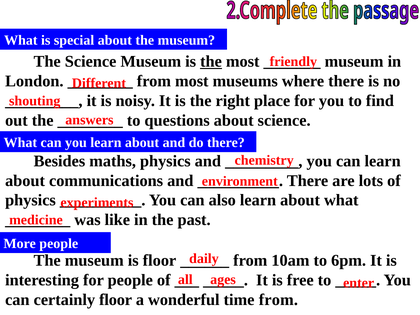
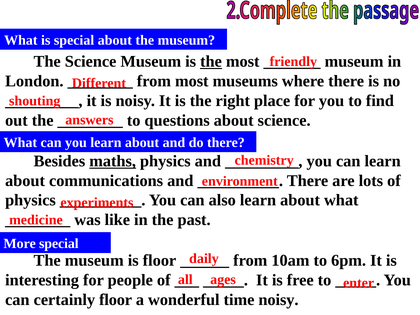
maths underline: none -> present
More people: people -> special
time from: from -> noisy
